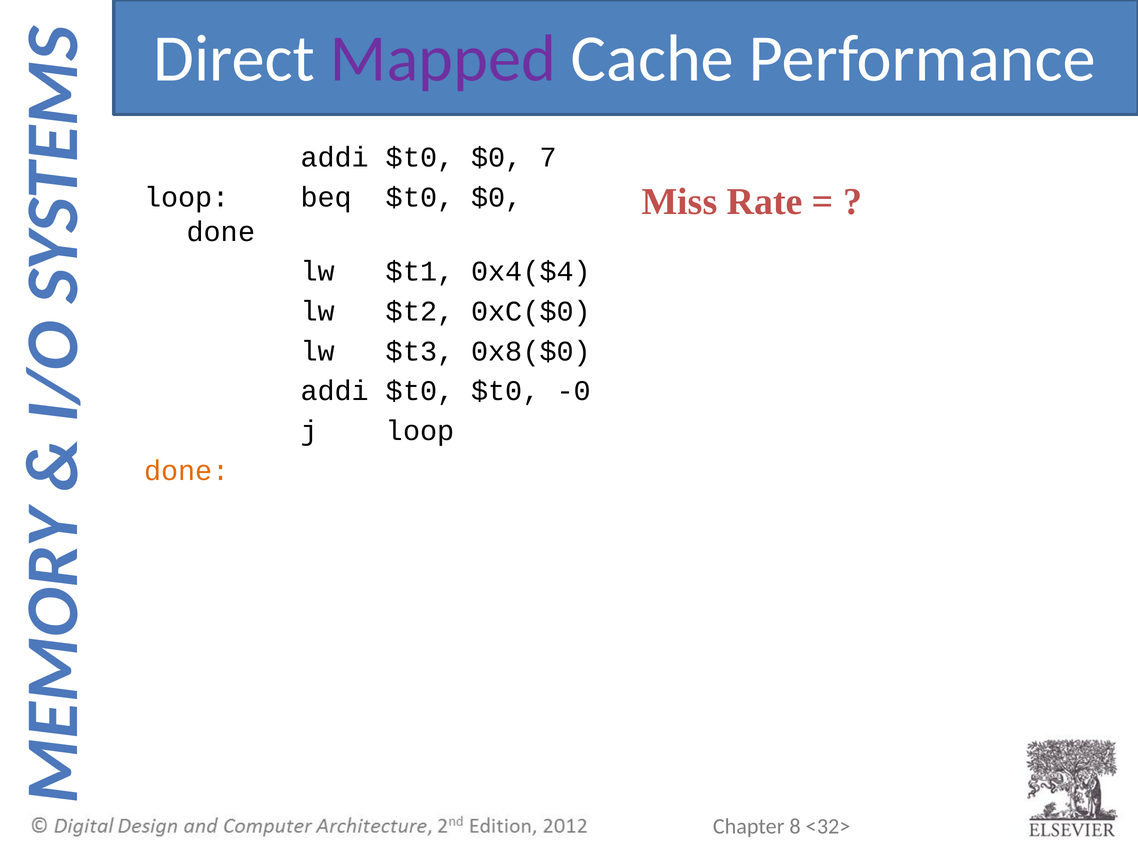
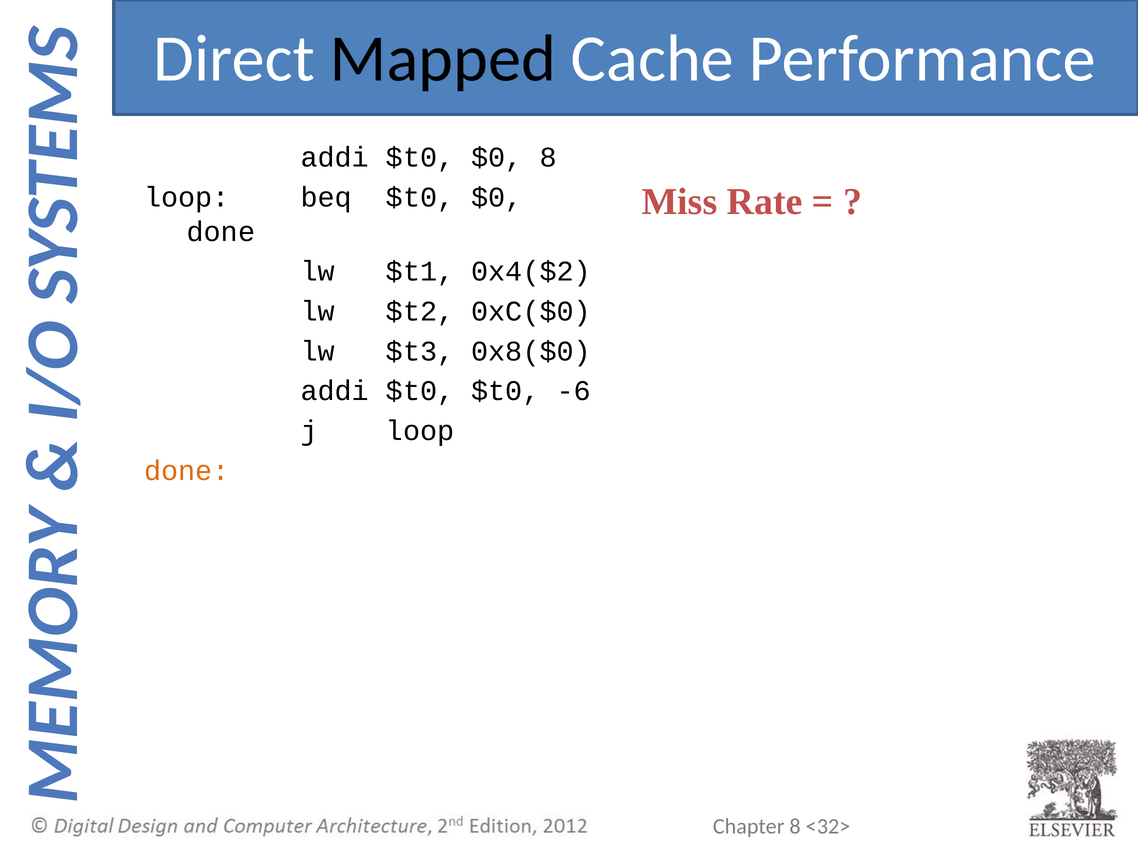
Mapped colour: purple -> black
$0 7: 7 -> 8
0x4($4: 0x4($4 -> 0x4($2
-0: -0 -> -6
